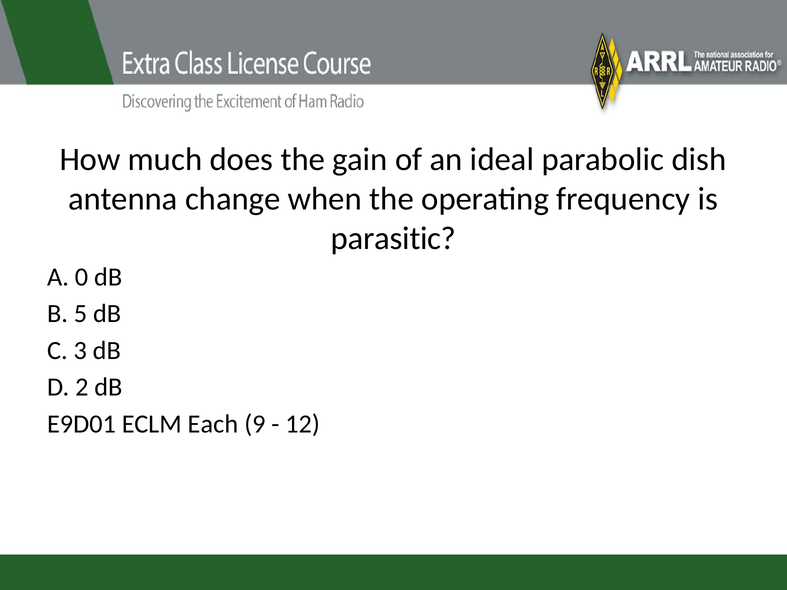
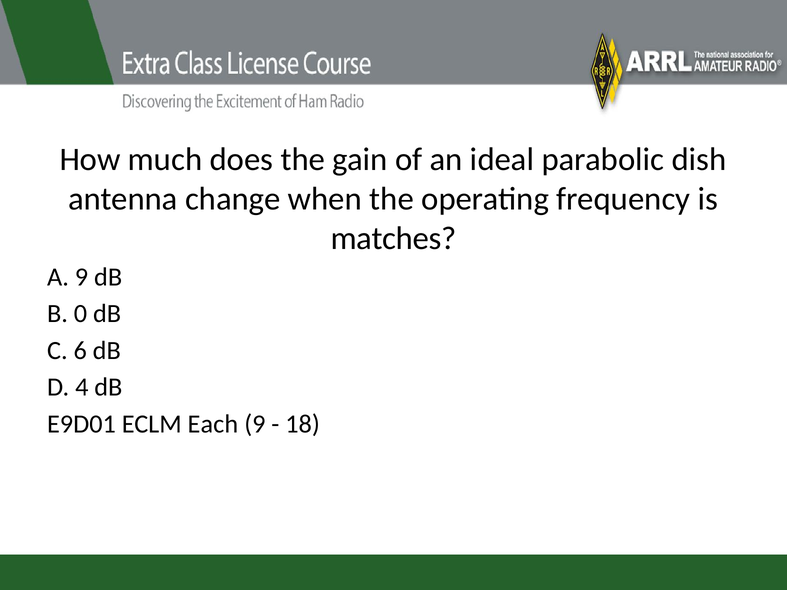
parasitic: parasitic -> matches
A 0: 0 -> 9
5: 5 -> 0
3: 3 -> 6
2: 2 -> 4
12: 12 -> 18
